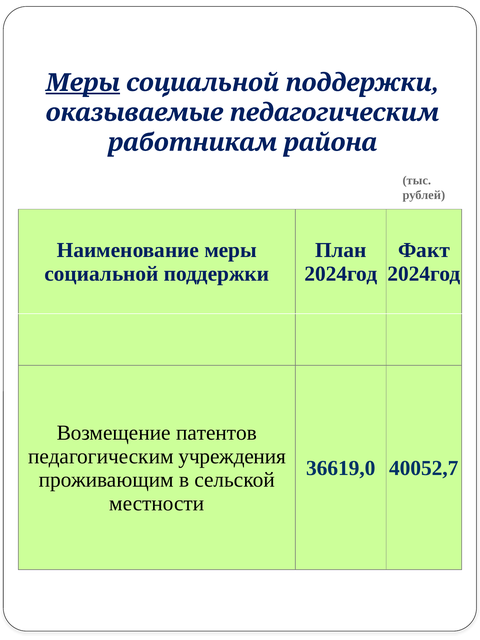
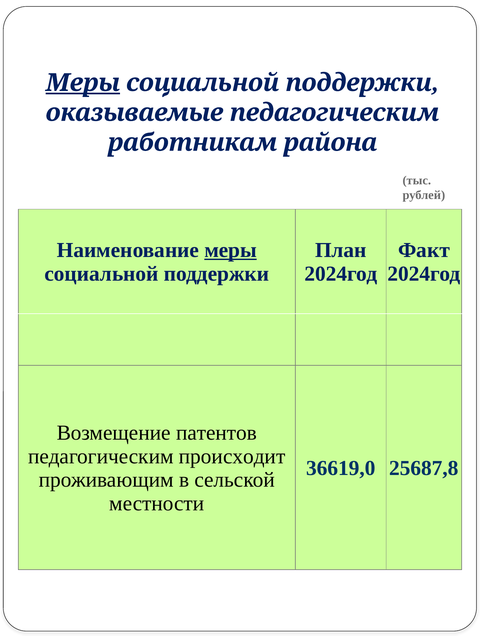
меры at (231, 250) underline: none -> present
учреждения: учреждения -> происходит
40052,7: 40052,7 -> 25687,8
